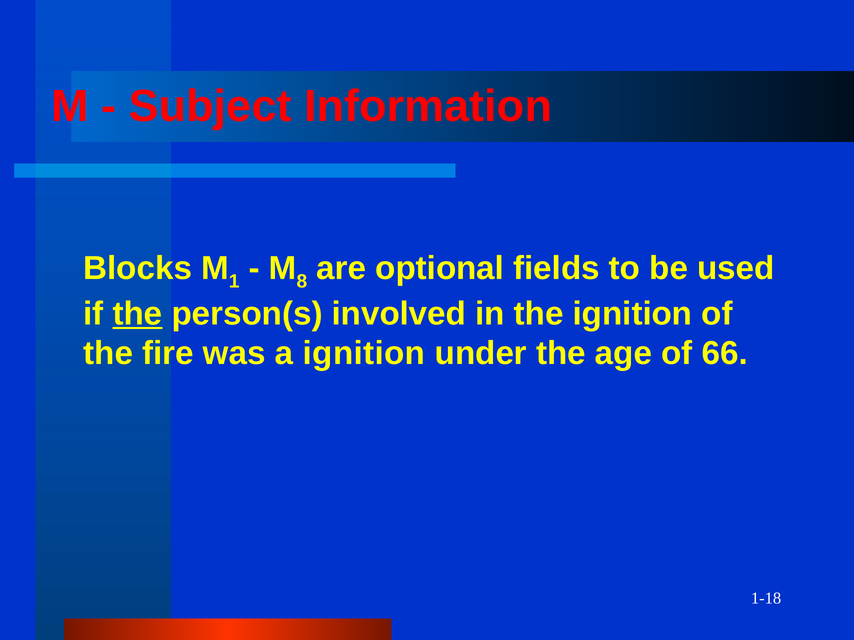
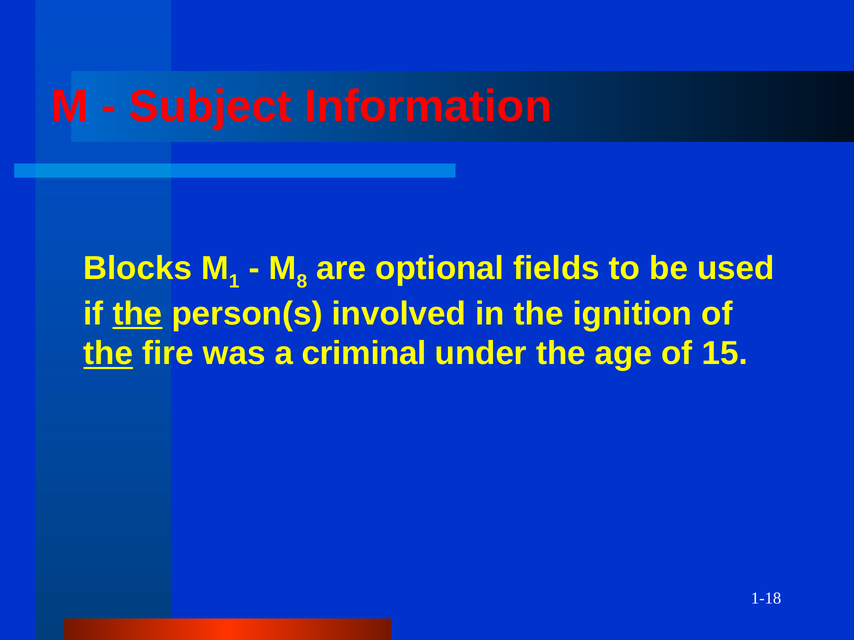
the at (108, 354) underline: none -> present
a ignition: ignition -> criminal
66: 66 -> 15
